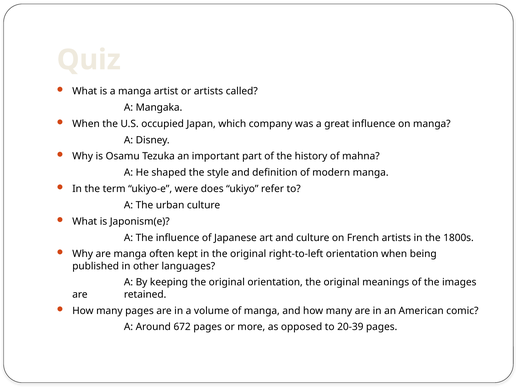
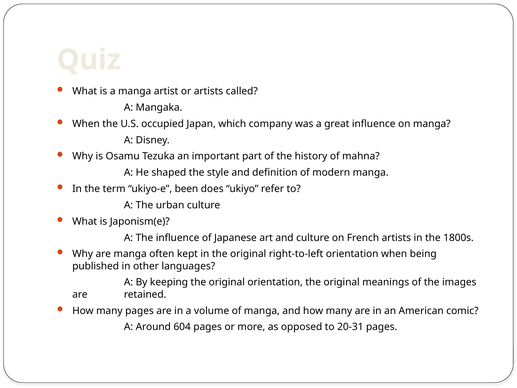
were: were -> been
672: 672 -> 604
20-39: 20-39 -> 20-31
